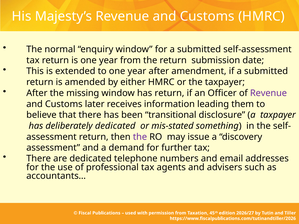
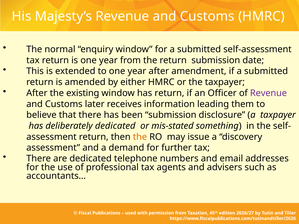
missing: missing -> existing
been transitional: transitional -> submission
the at (140, 137) colour: purple -> orange
